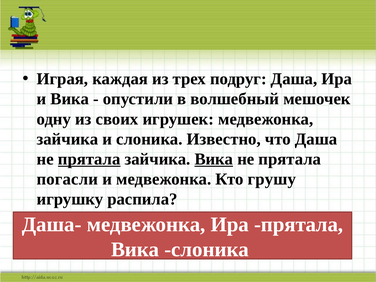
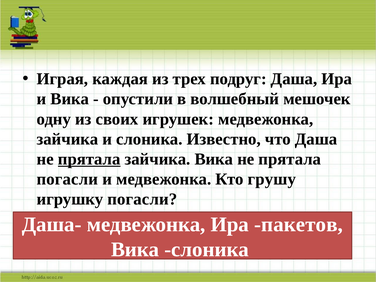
Вика at (214, 159) underline: present -> none
игрушку распила: распила -> погасли
Ира прятала: прятала -> пакетов
